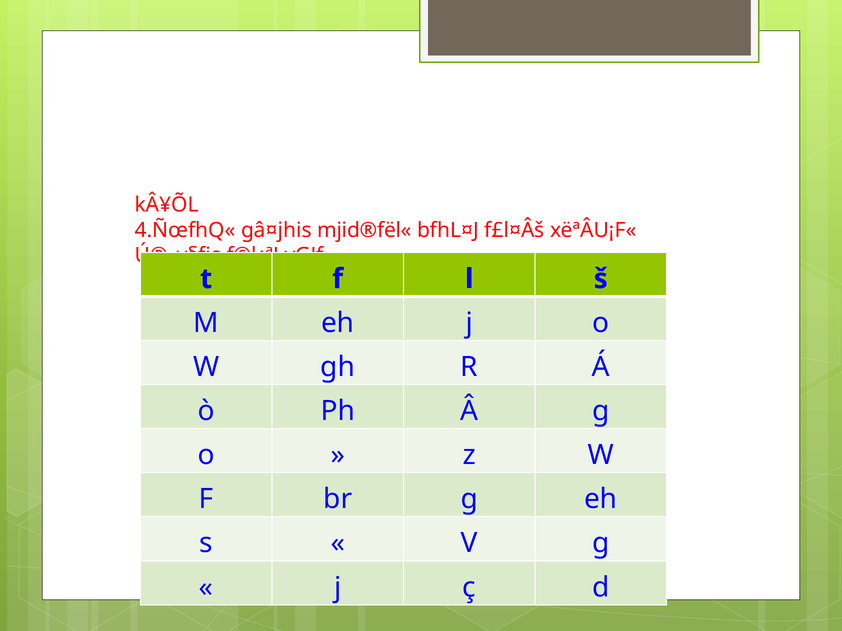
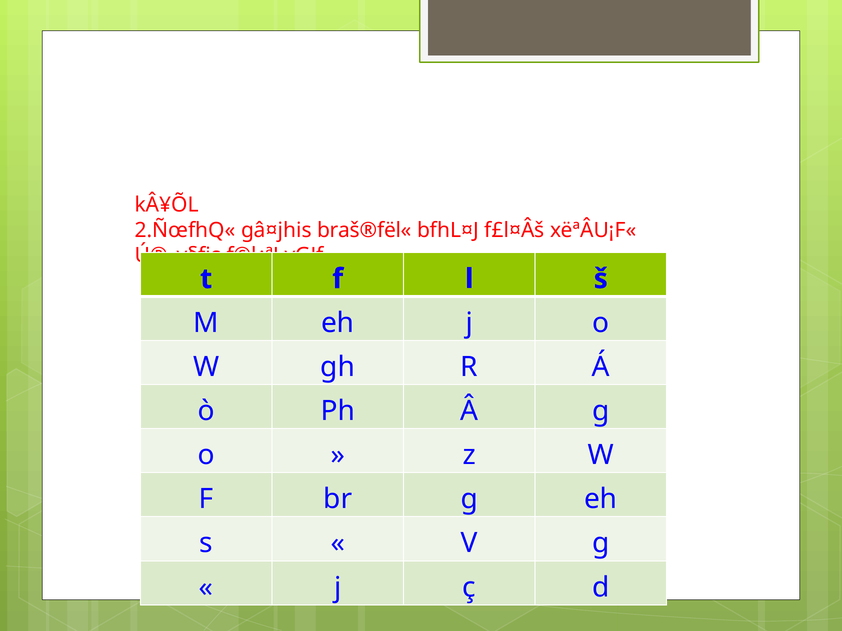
4.ÑœfhQ«: 4.ÑœfhQ« -> 2.ÑœfhQ«
mjid®fël«: mjid®fël« -> braš®fël«
